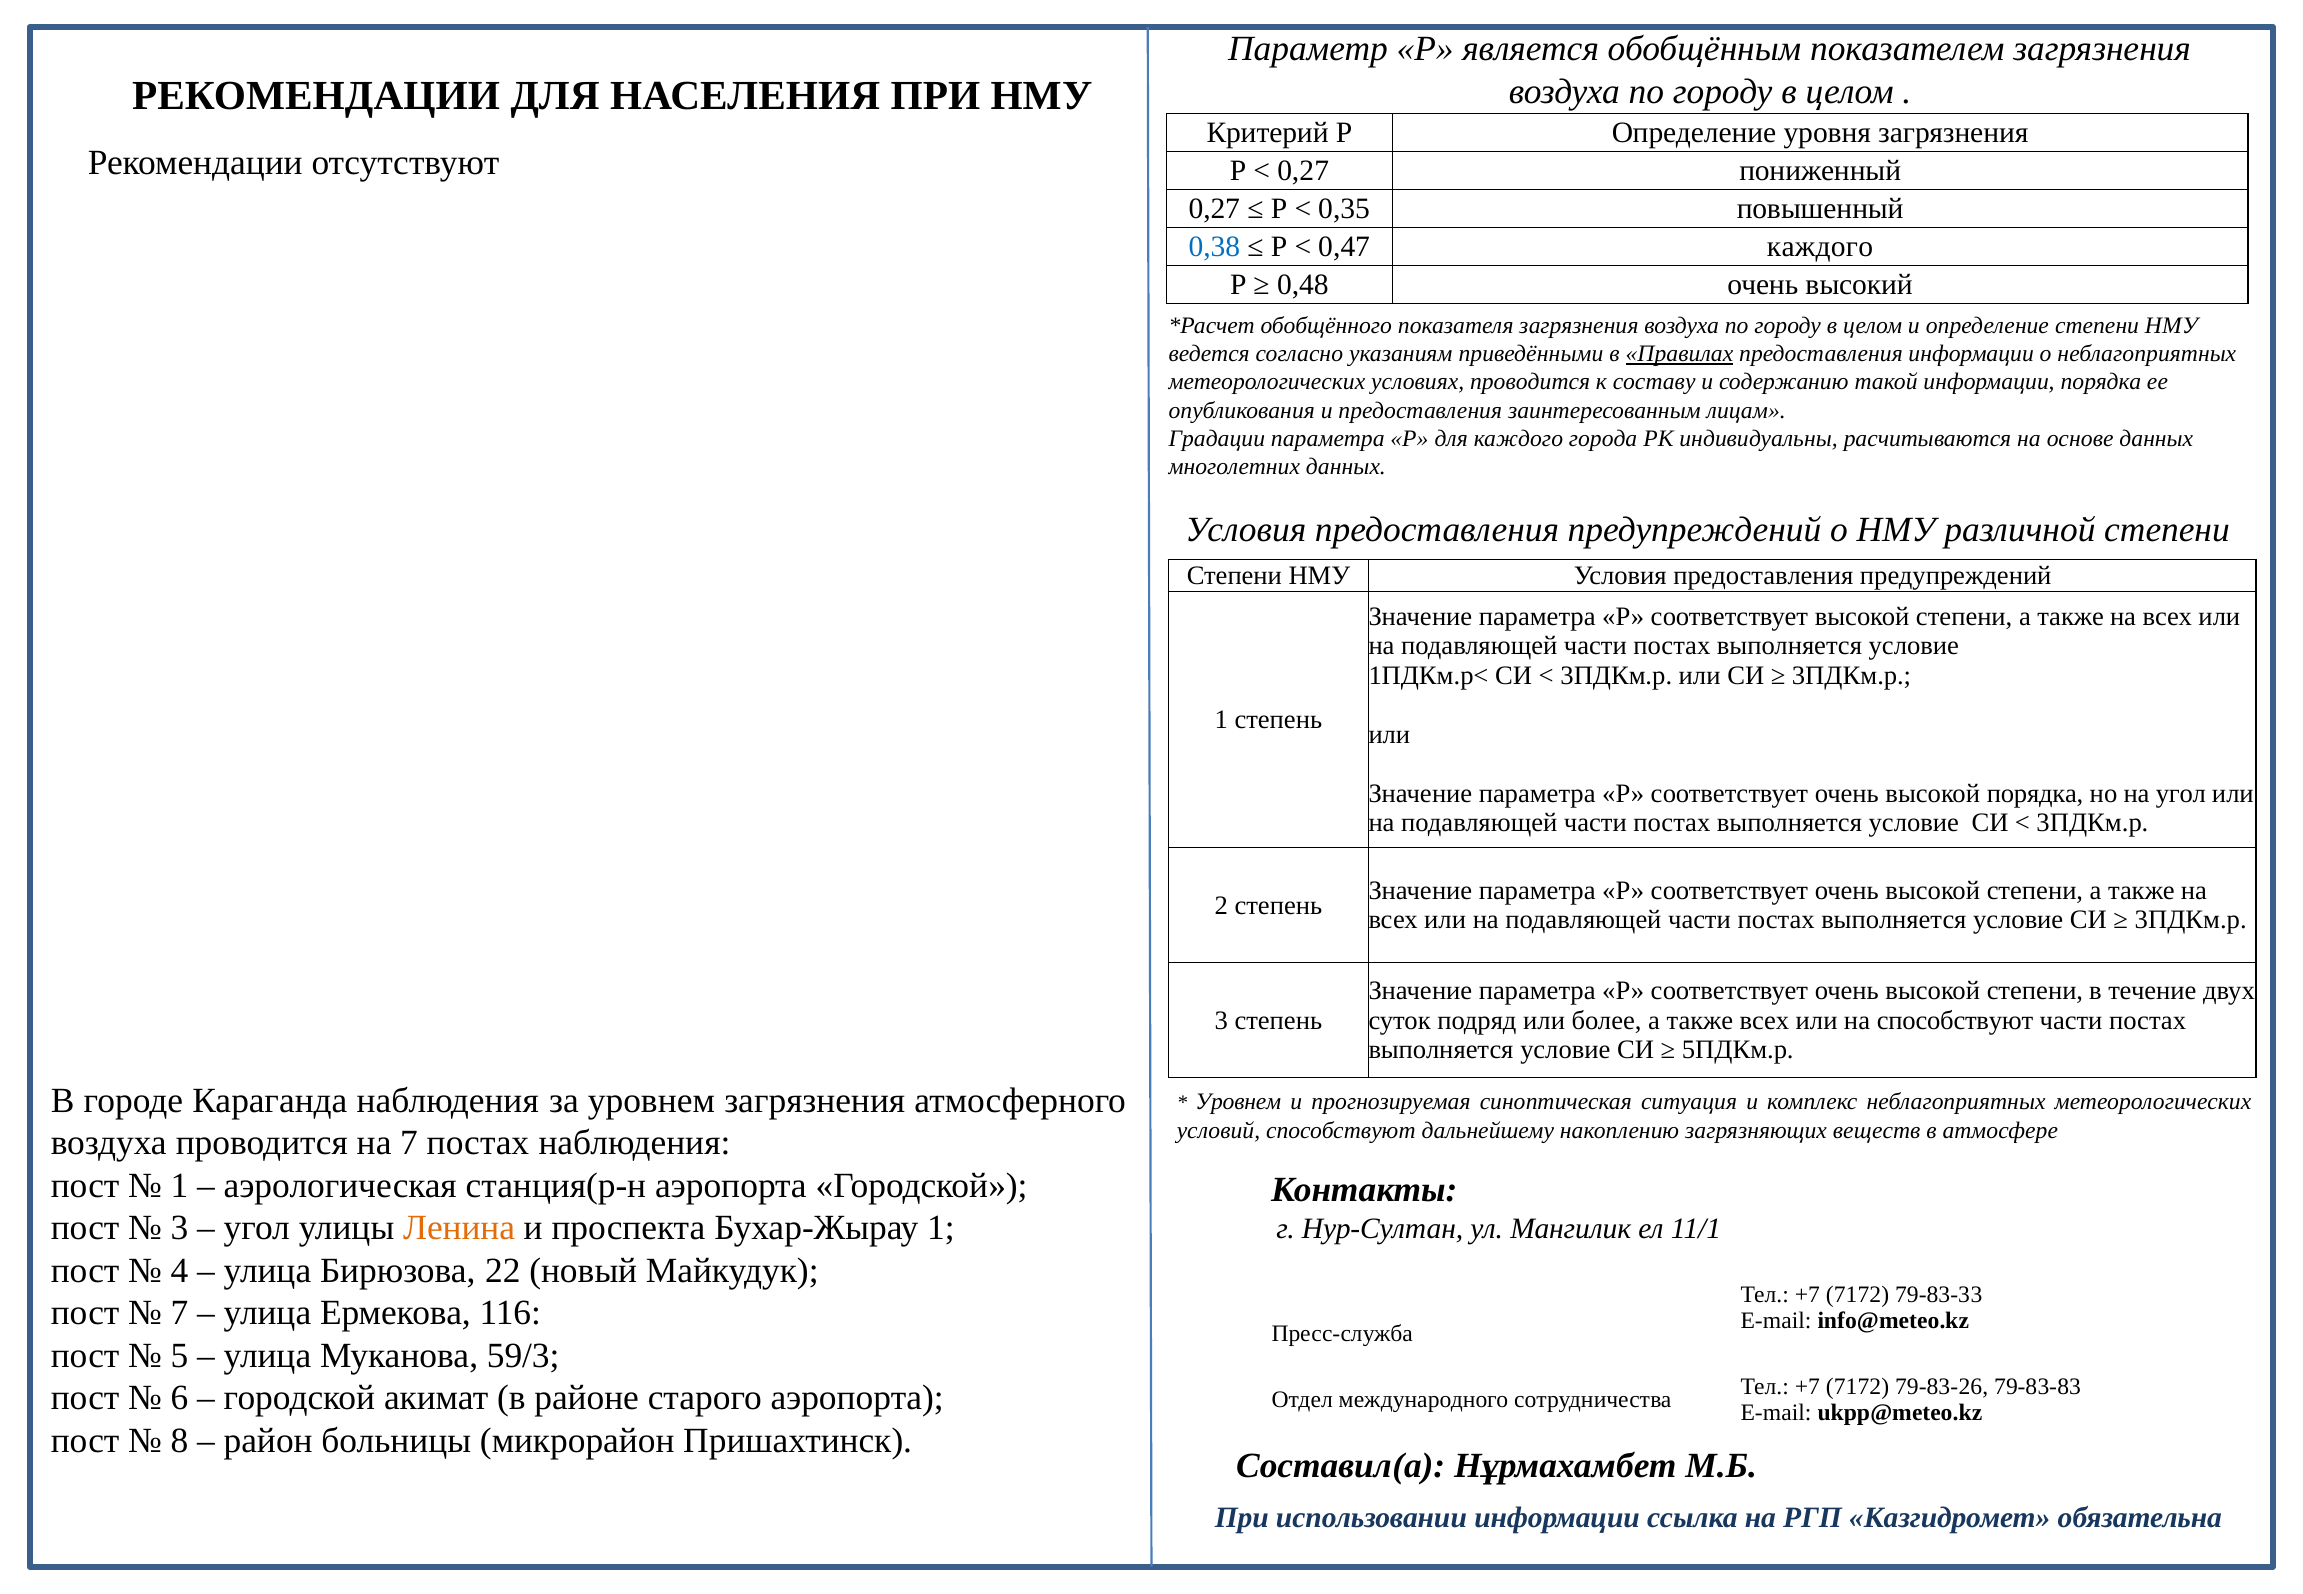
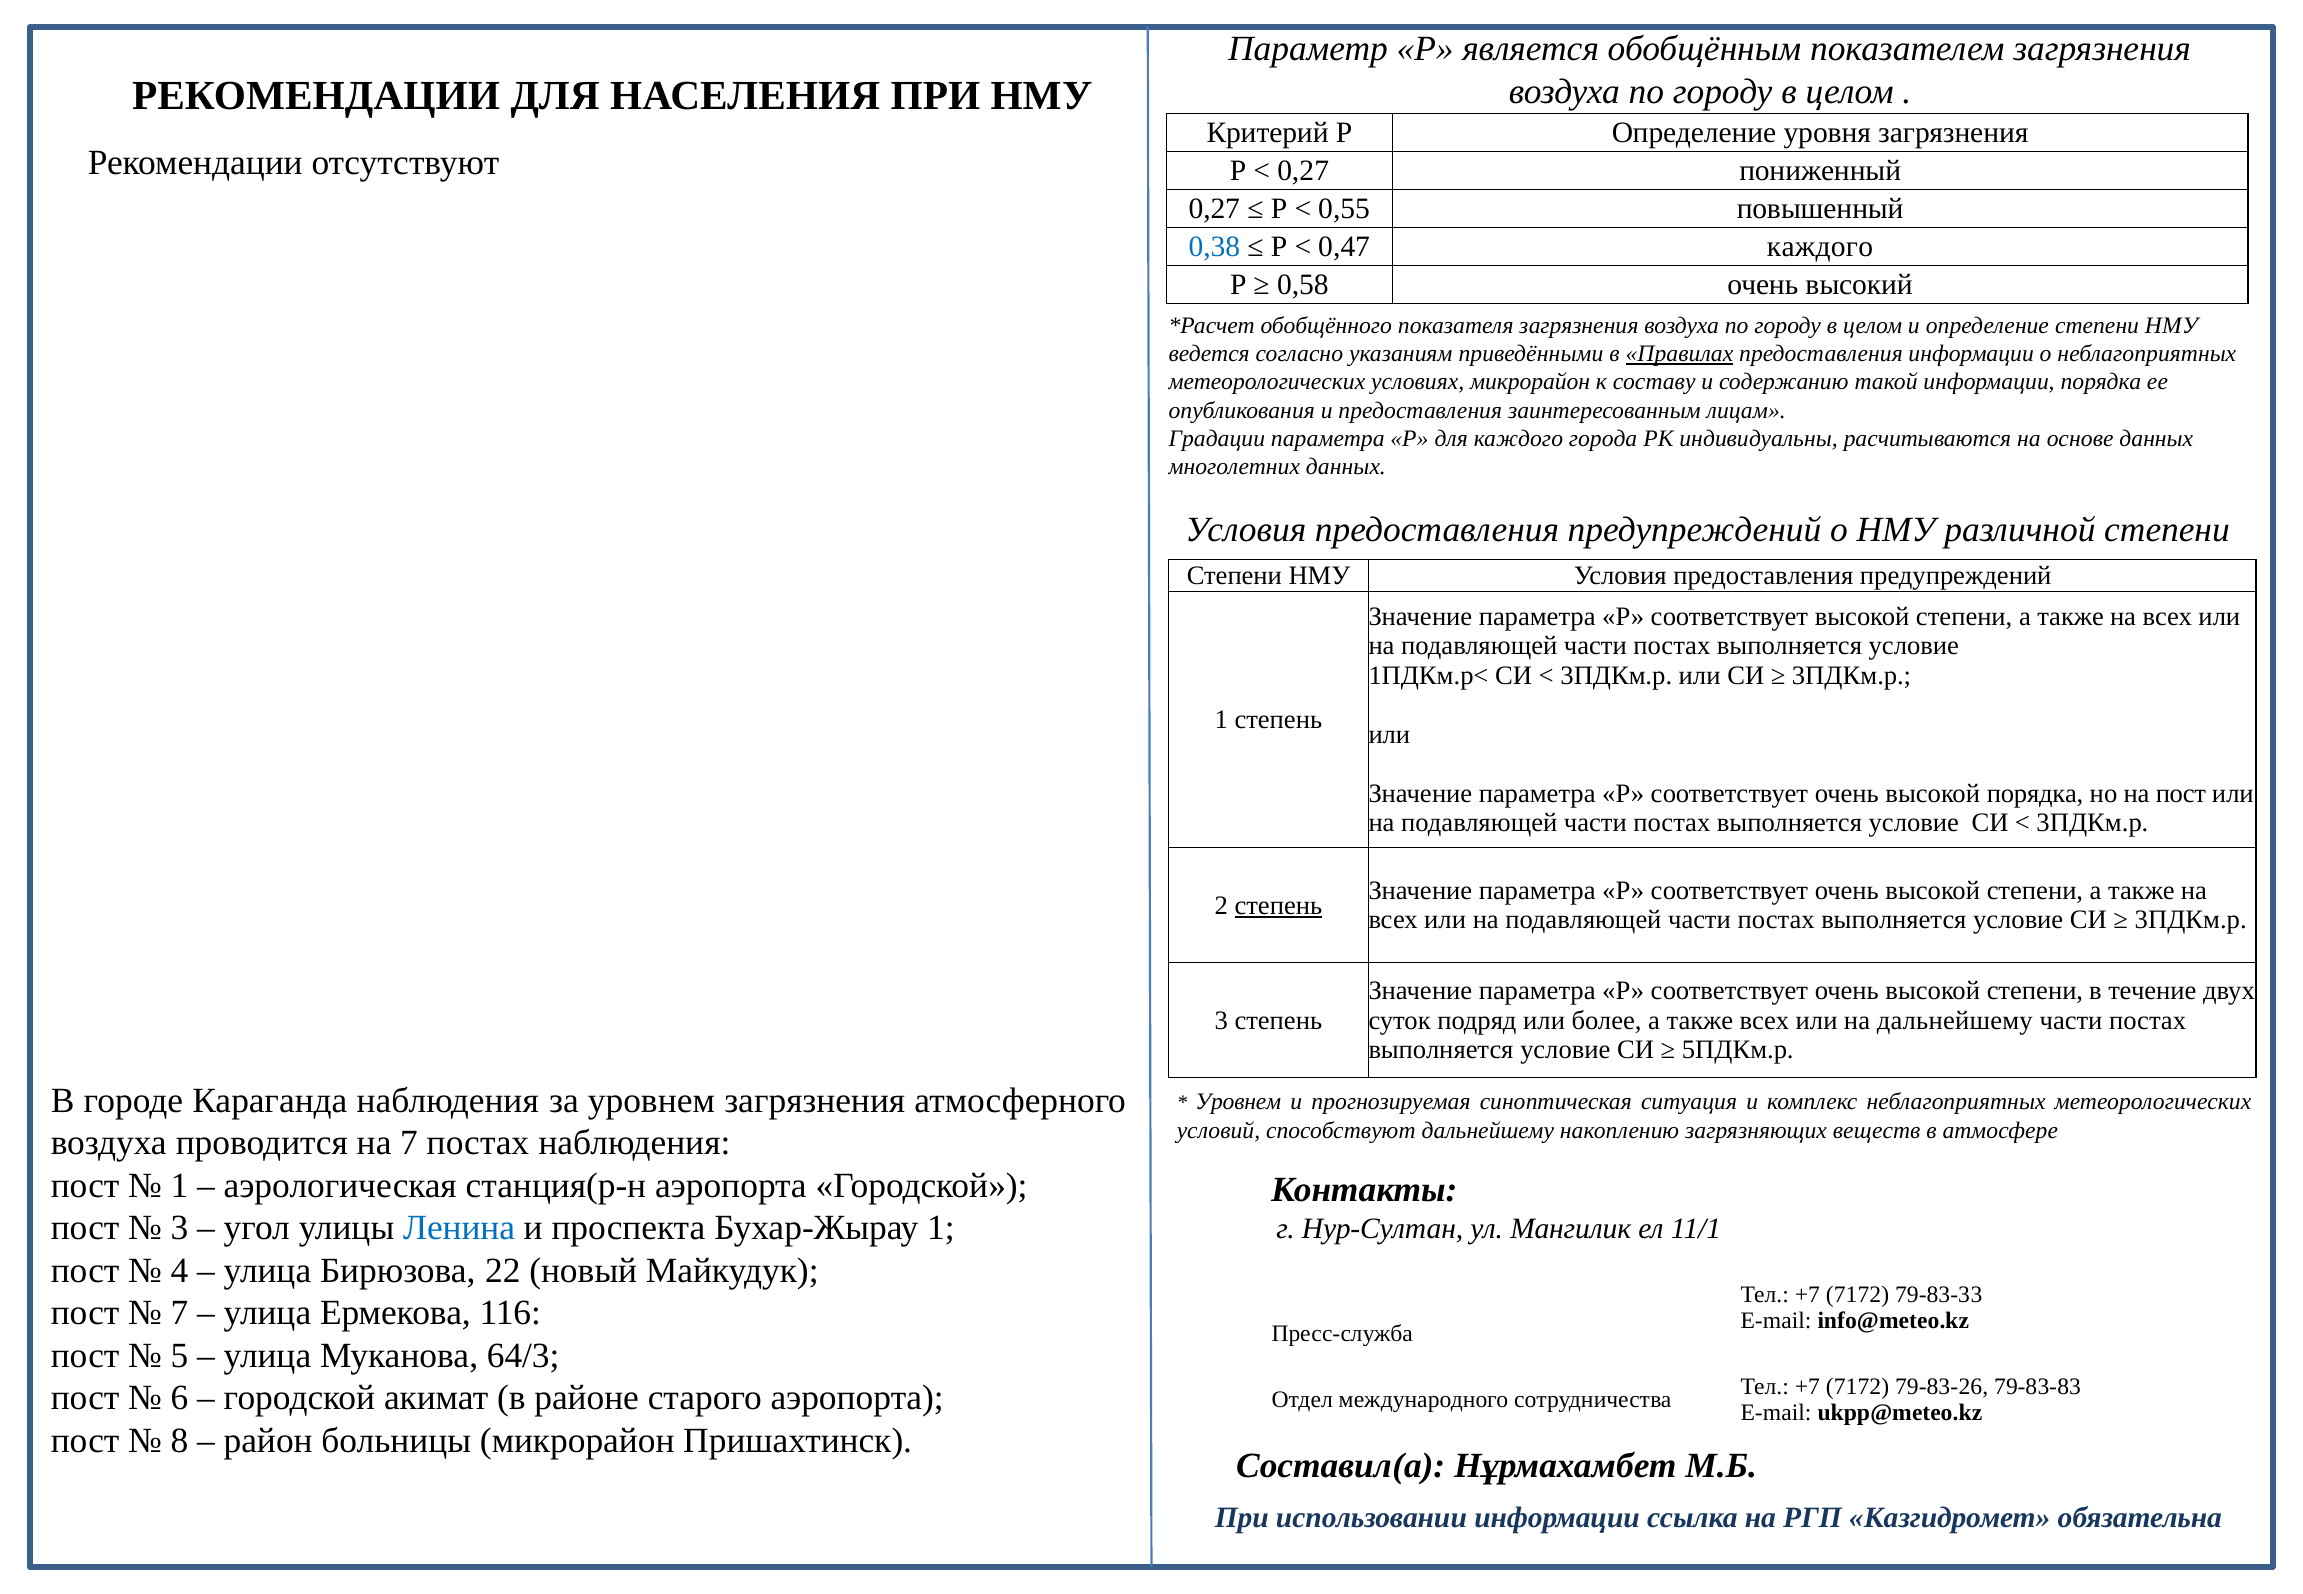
0,35: 0,35 -> 0,55
0,48: 0,48 -> 0,58
условиях проводится: проводится -> микрорайон
на угол: угол -> пост
степень at (1278, 905) underline: none -> present
на способствуют: способствуют -> дальнейшему
Ленина colour: orange -> blue
59/3: 59/3 -> 64/3
